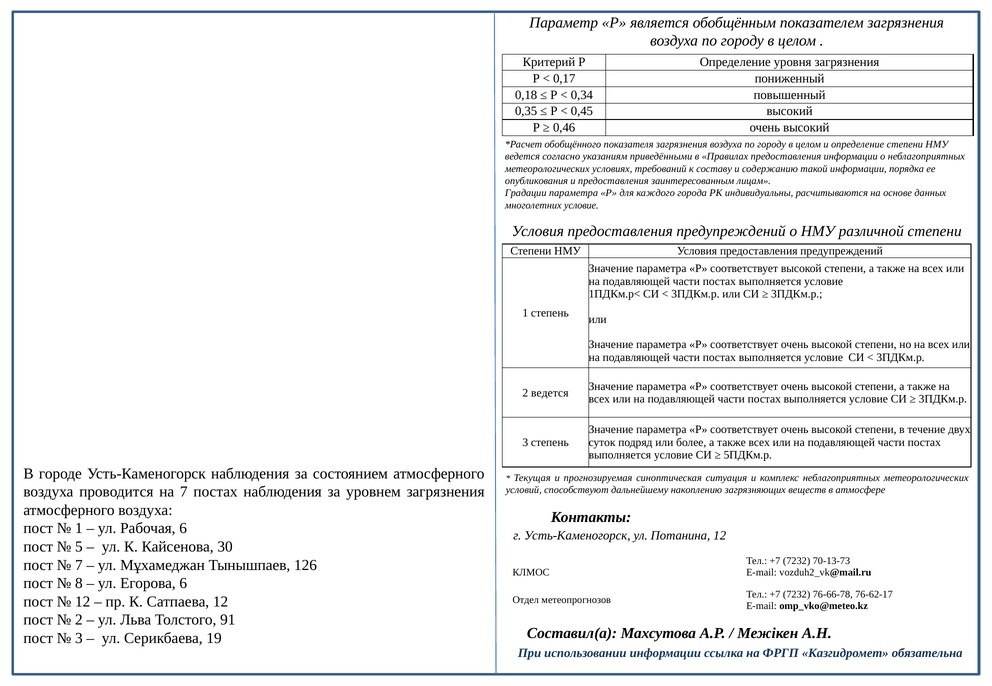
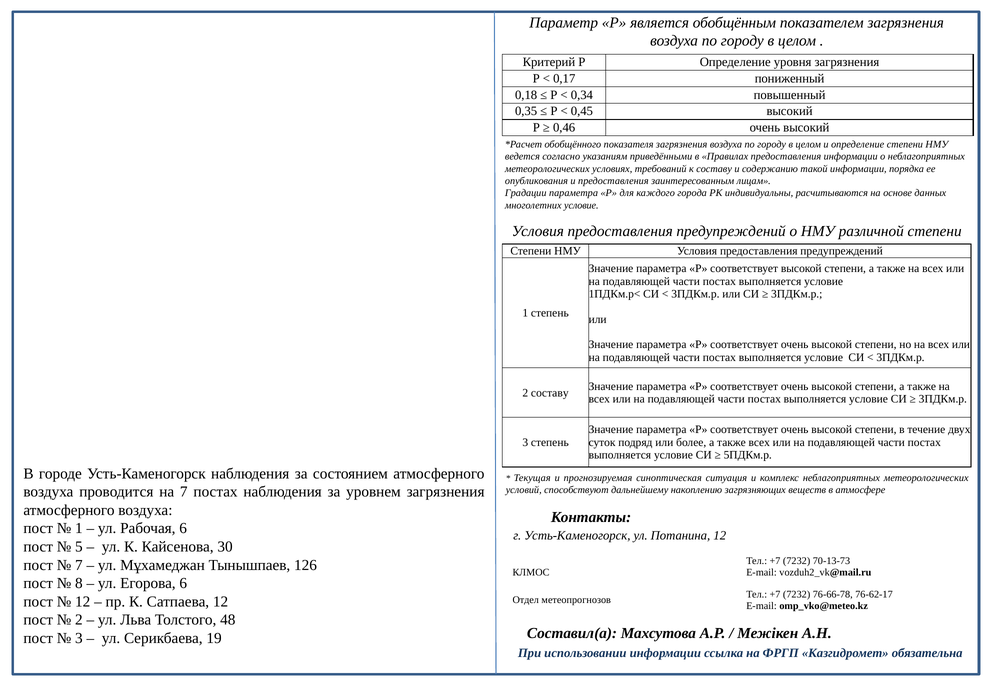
2 ведется: ведется -> составу
91: 91 -> 48
